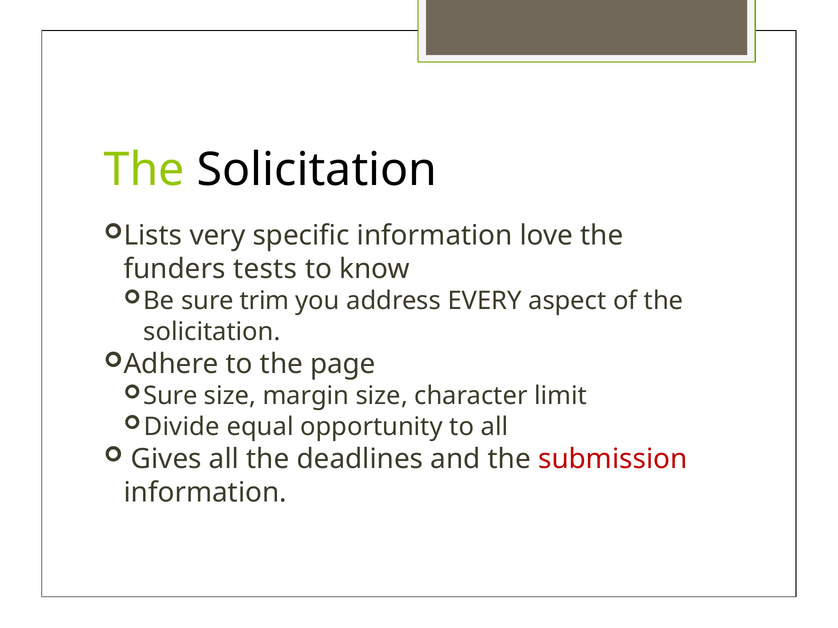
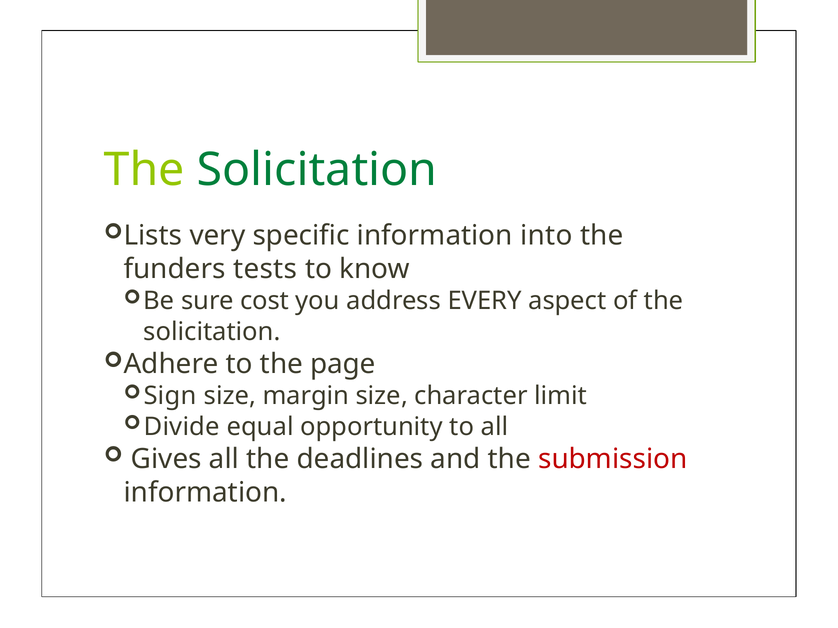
Solicitation at (317, 170) colour: black -> green
love: love -> into
trim: trim -> cost
Sure at (170, 396): Sure -> Sign
